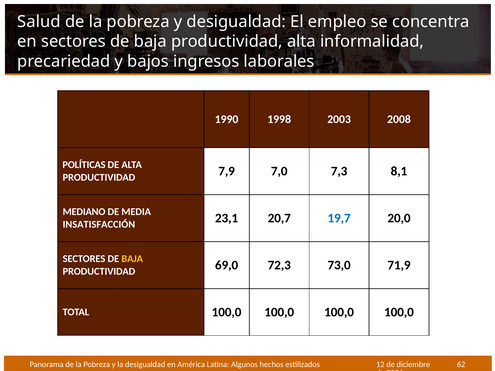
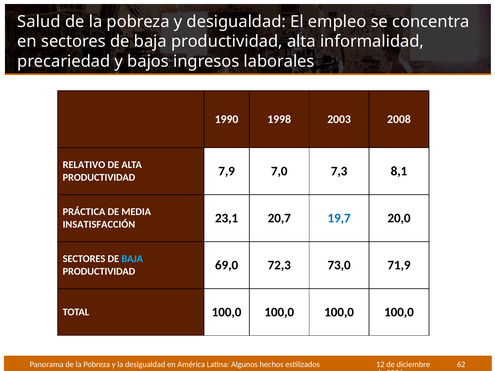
POLÍTICAS: POLÍTICAS -> RELATIVO
MEDIANO: MEDIANO -> PRÁCTICA
BAJA at (132, 259) colour: yellow -> light blue
